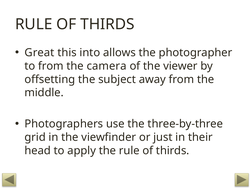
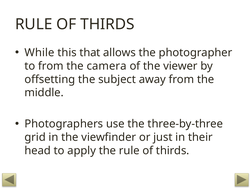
Great: Great -> While
into: into -> that
